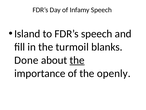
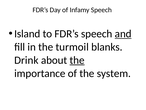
and underline: none -> present
Done: Done -> Drink
openly: openly -> system
